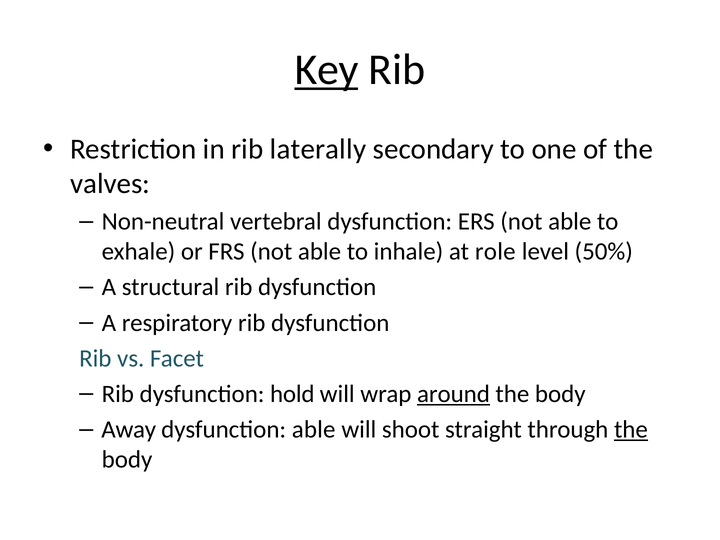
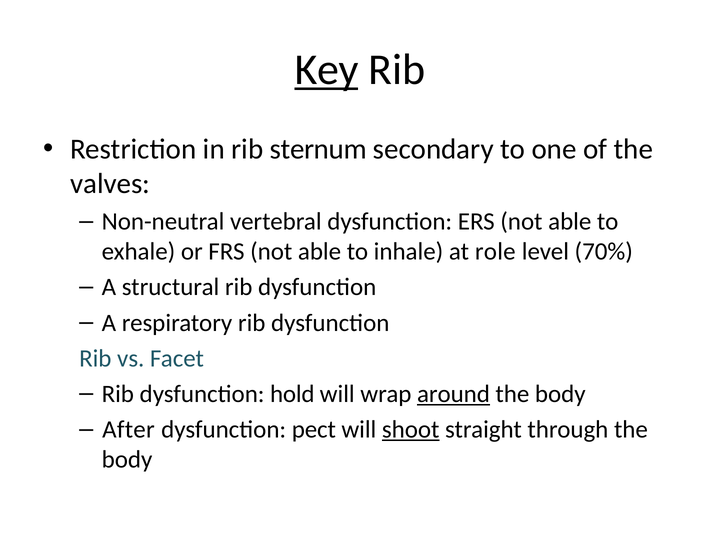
laterally: laterally -> sternum
50%: 50% -> 70%
Away: Away -> After
dysfunction able: able -> pect
shoot underline: none -> present
the at (631, 430) underline: present -> none
